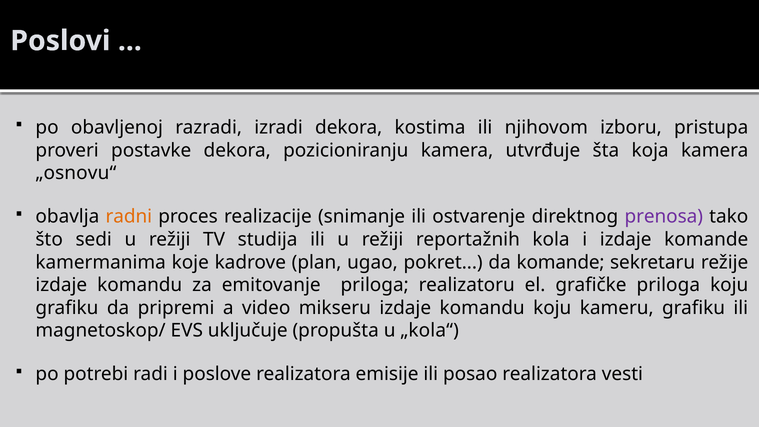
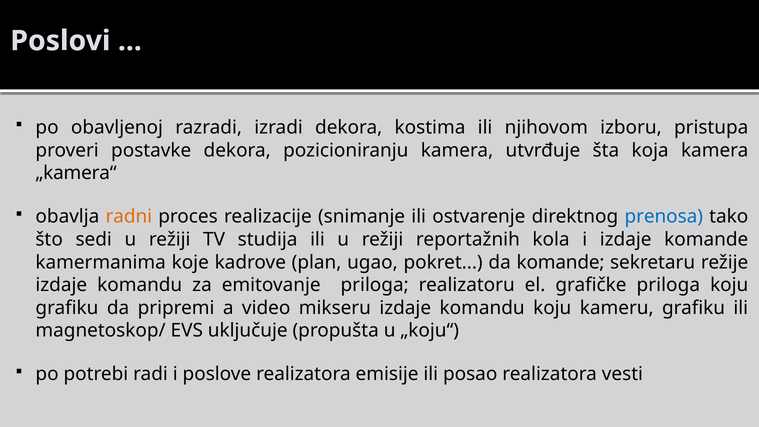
„osnovu“: „osnovu“ -> „kamera“
prenosa colour: purple -> blue
„kola“: „kola“ -> „koju“
